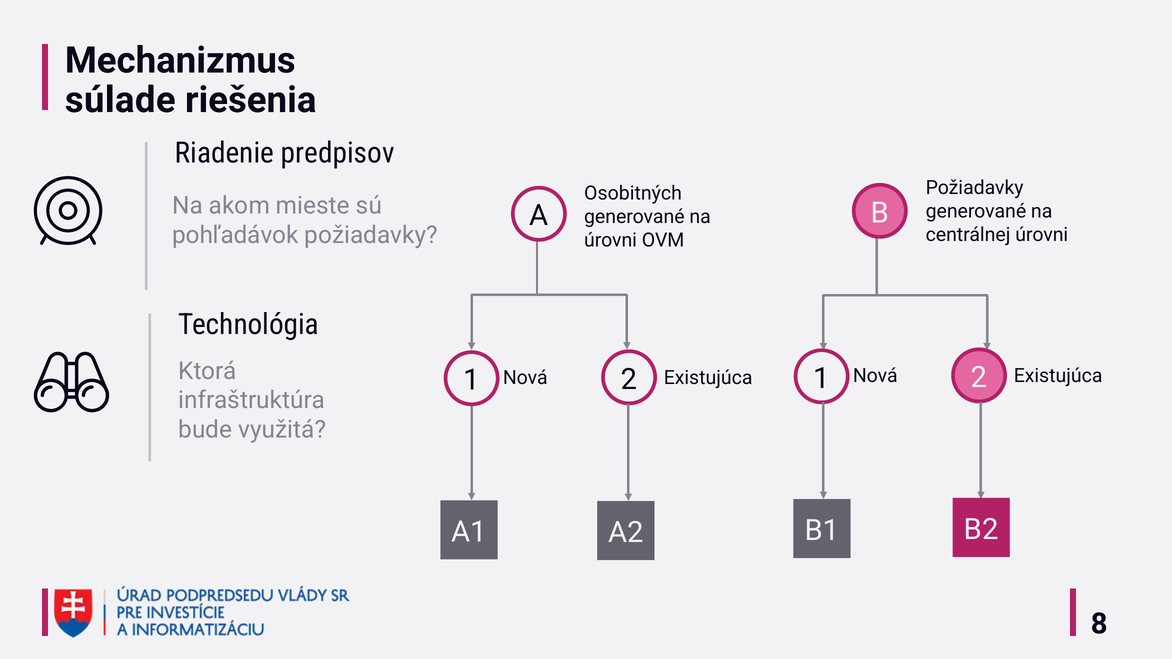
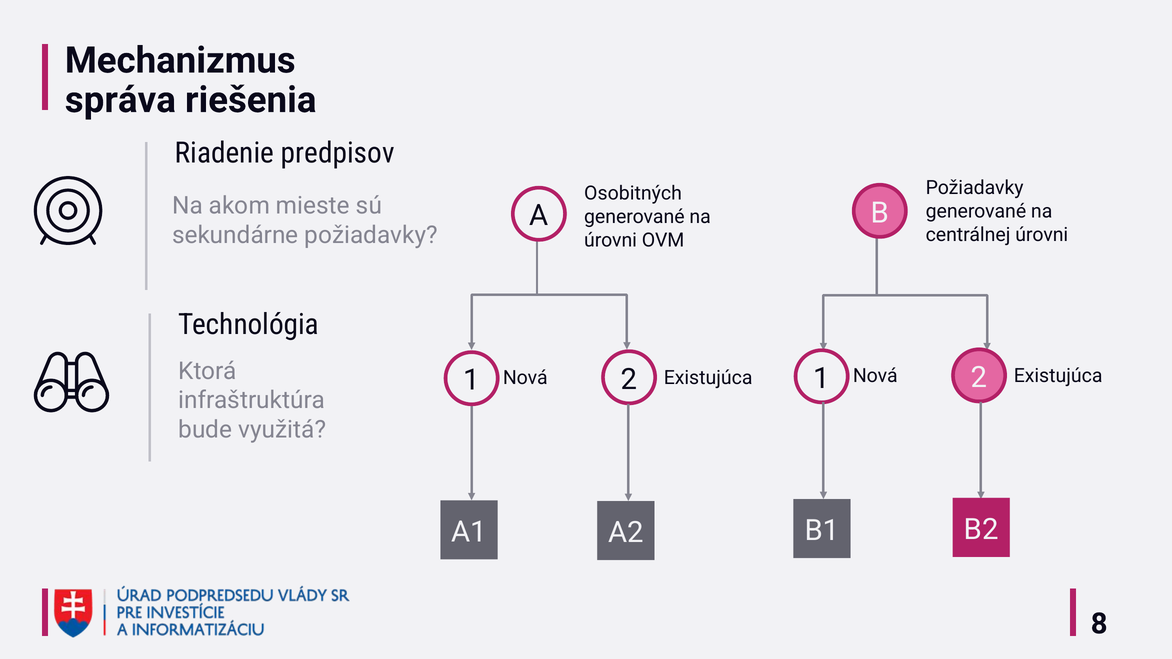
súlade: súlade -> správa
pohľadávok: pohľadávok -> sekundárne
